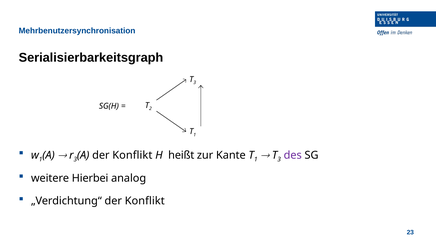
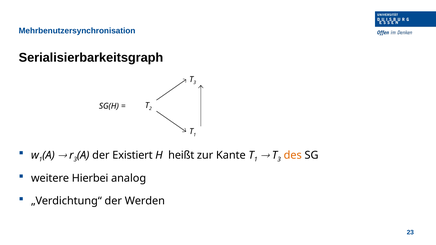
Konflikt at (132, 155): Konflikt -> Existiert
des colour: purple -> orange
„Verdichtung“ der Konflikt: Konflikt -> Werden
